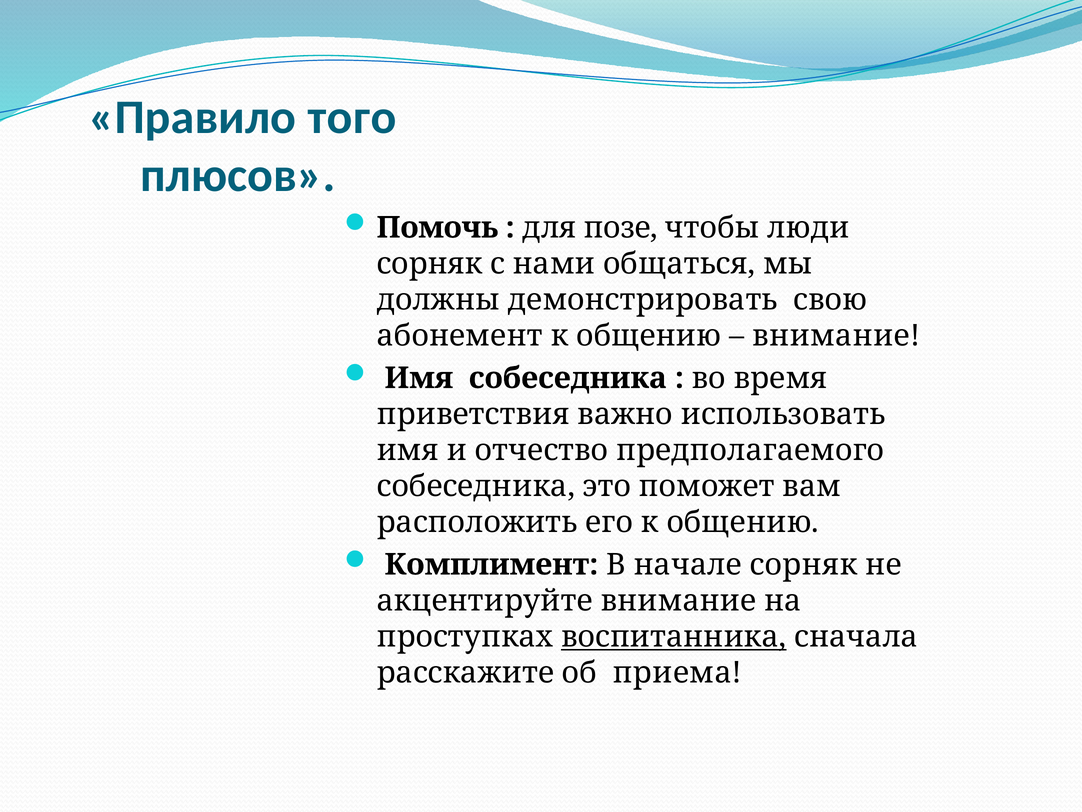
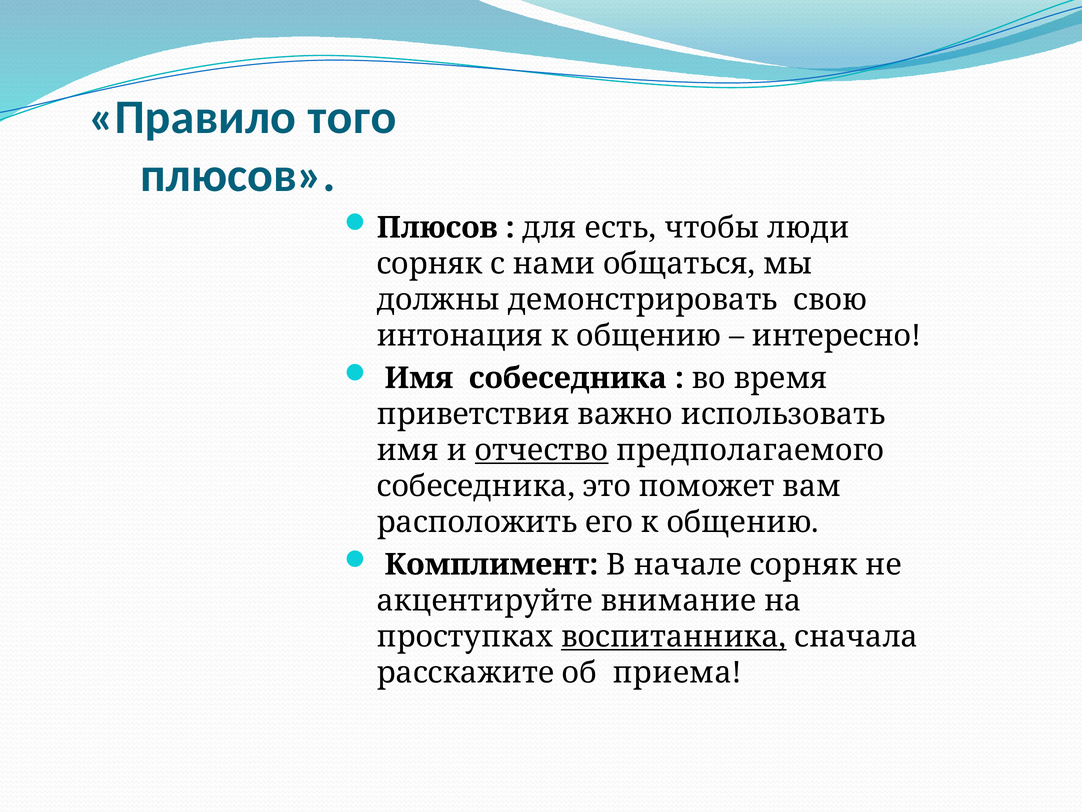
Помочь at (437, 228): Помочь -> Плюсов
позе: позе -> есть
абонемент: абонемент -> интонация
внимание at (836, 336): внимание -> интересно
отчество underline: none -> present
